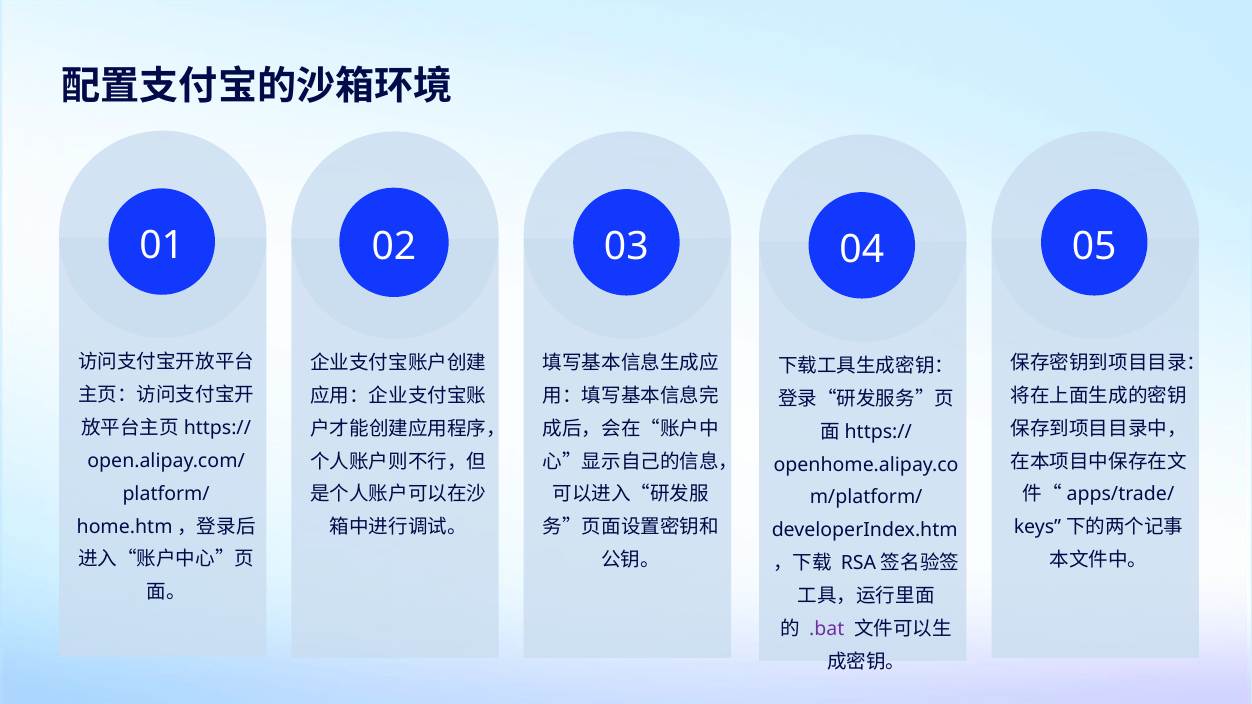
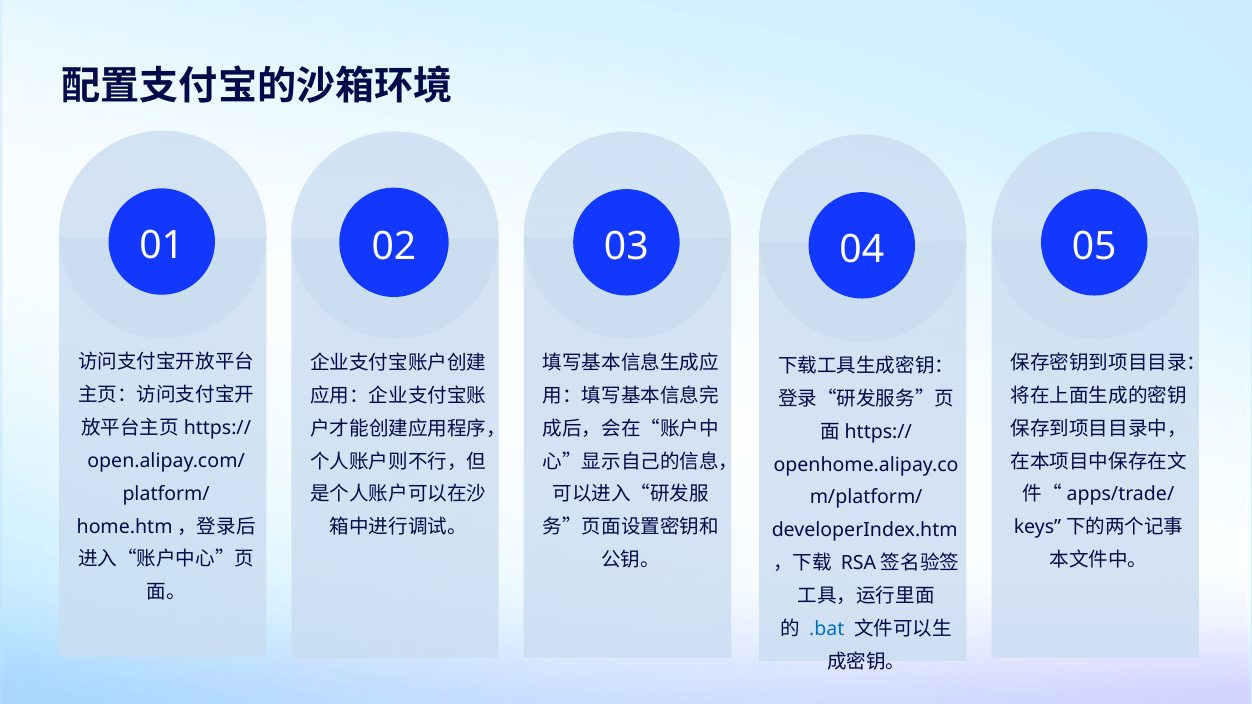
.bat colour: purple -> blue
